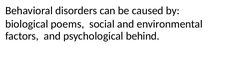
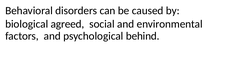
poems: poems -> agreed
